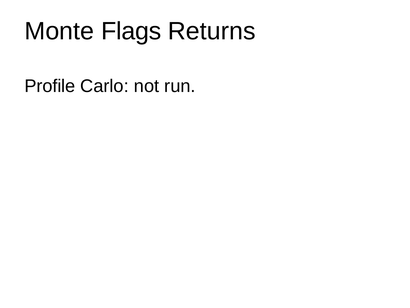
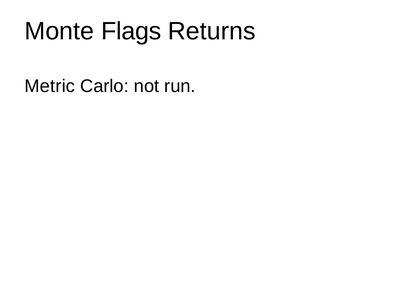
Profile: Profile -> Metric
